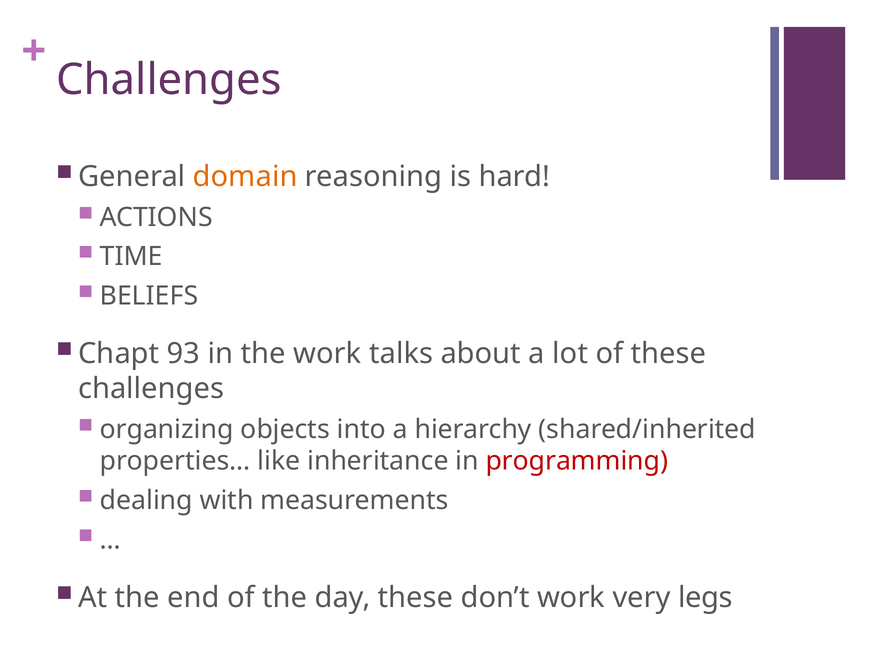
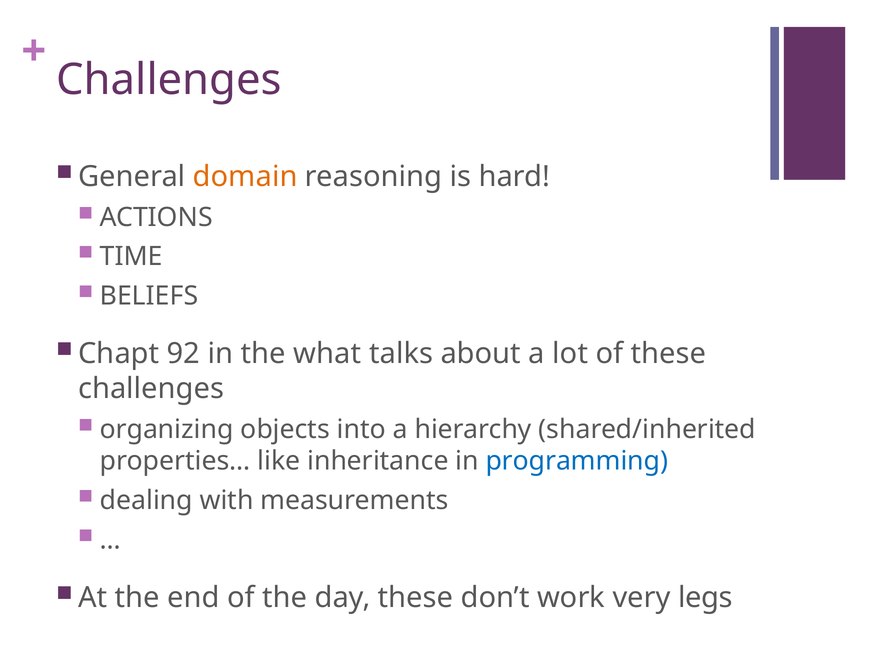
93: 93 -> 92
the work: work -> what
programming colour: red -> blue
